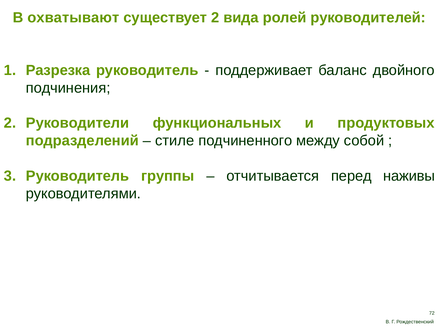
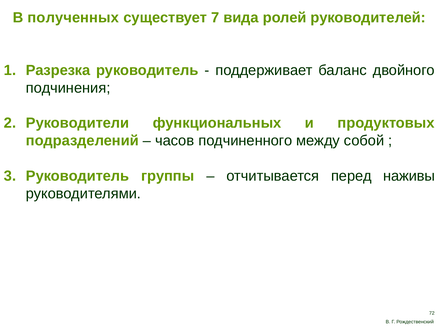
охватывают: охватывают -> полученных
существует 2: 2 -> 7
стиле: стиле -> часов
